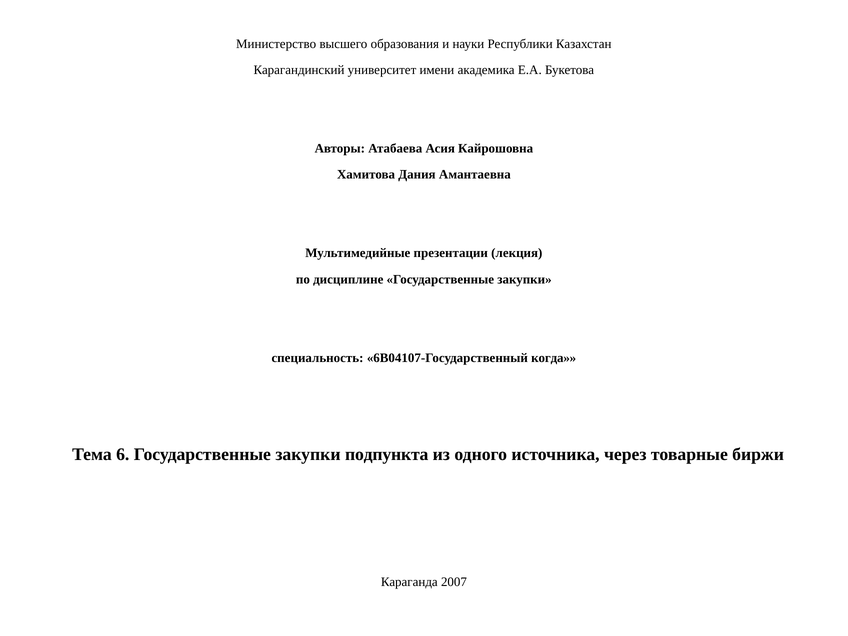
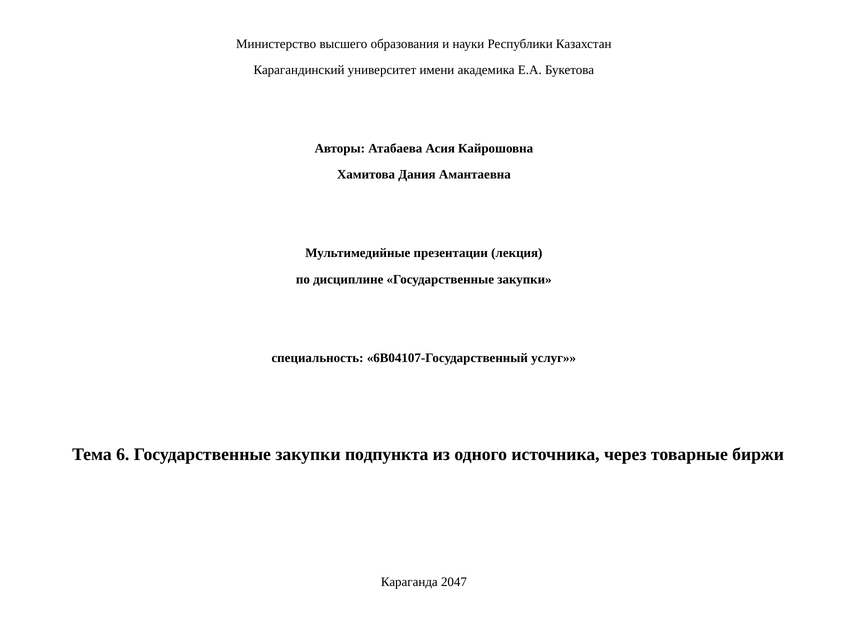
когда: когда -> услуг
2007: 2007 -> 2047
